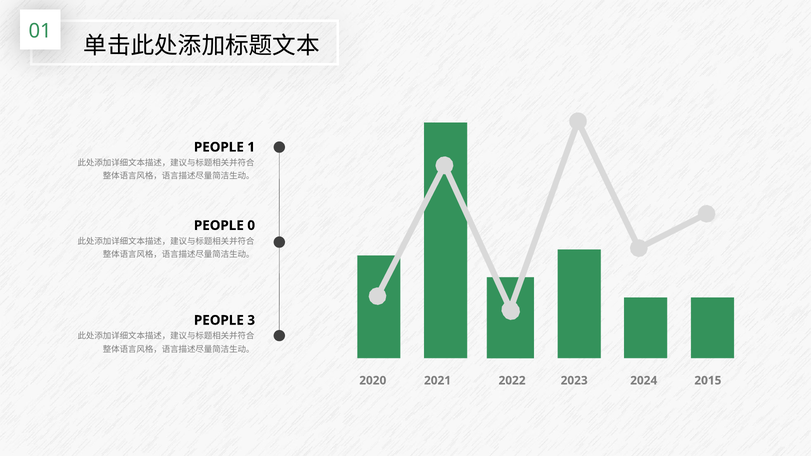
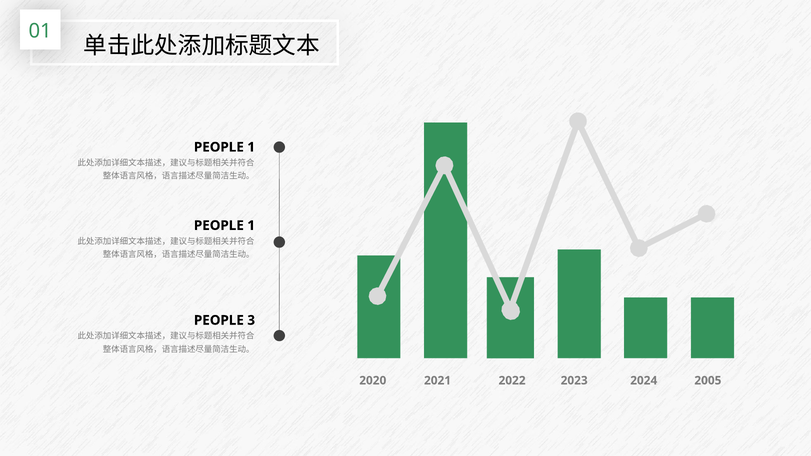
0 at (251, 226): 0 -> 1
2015: 2015 -> 2005
